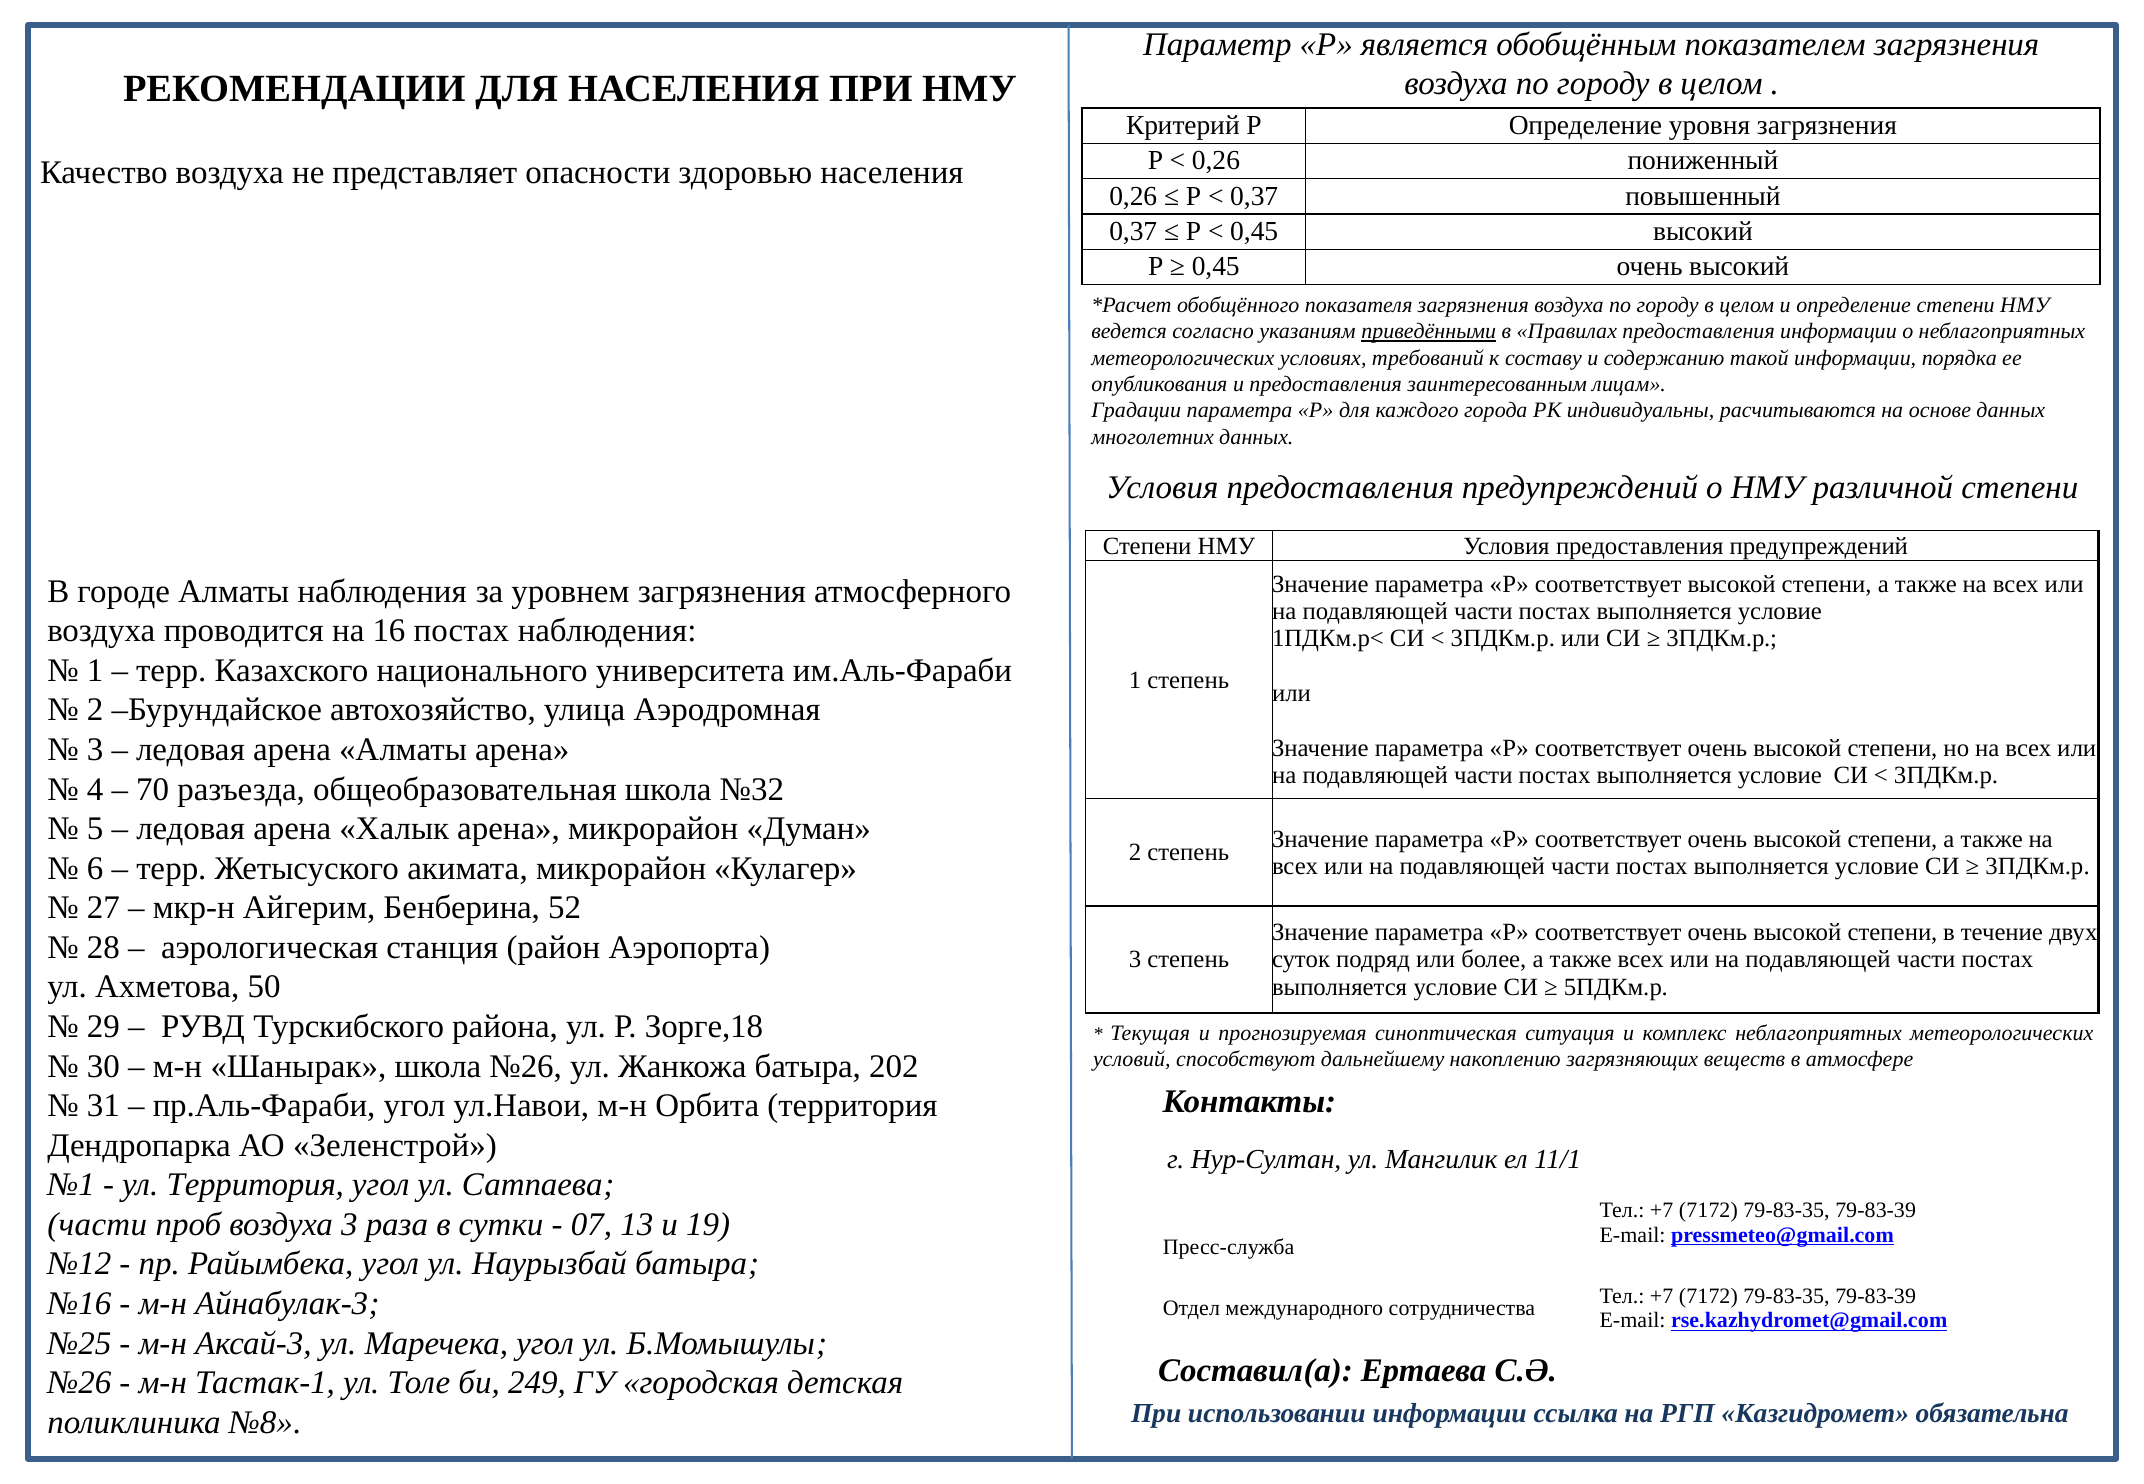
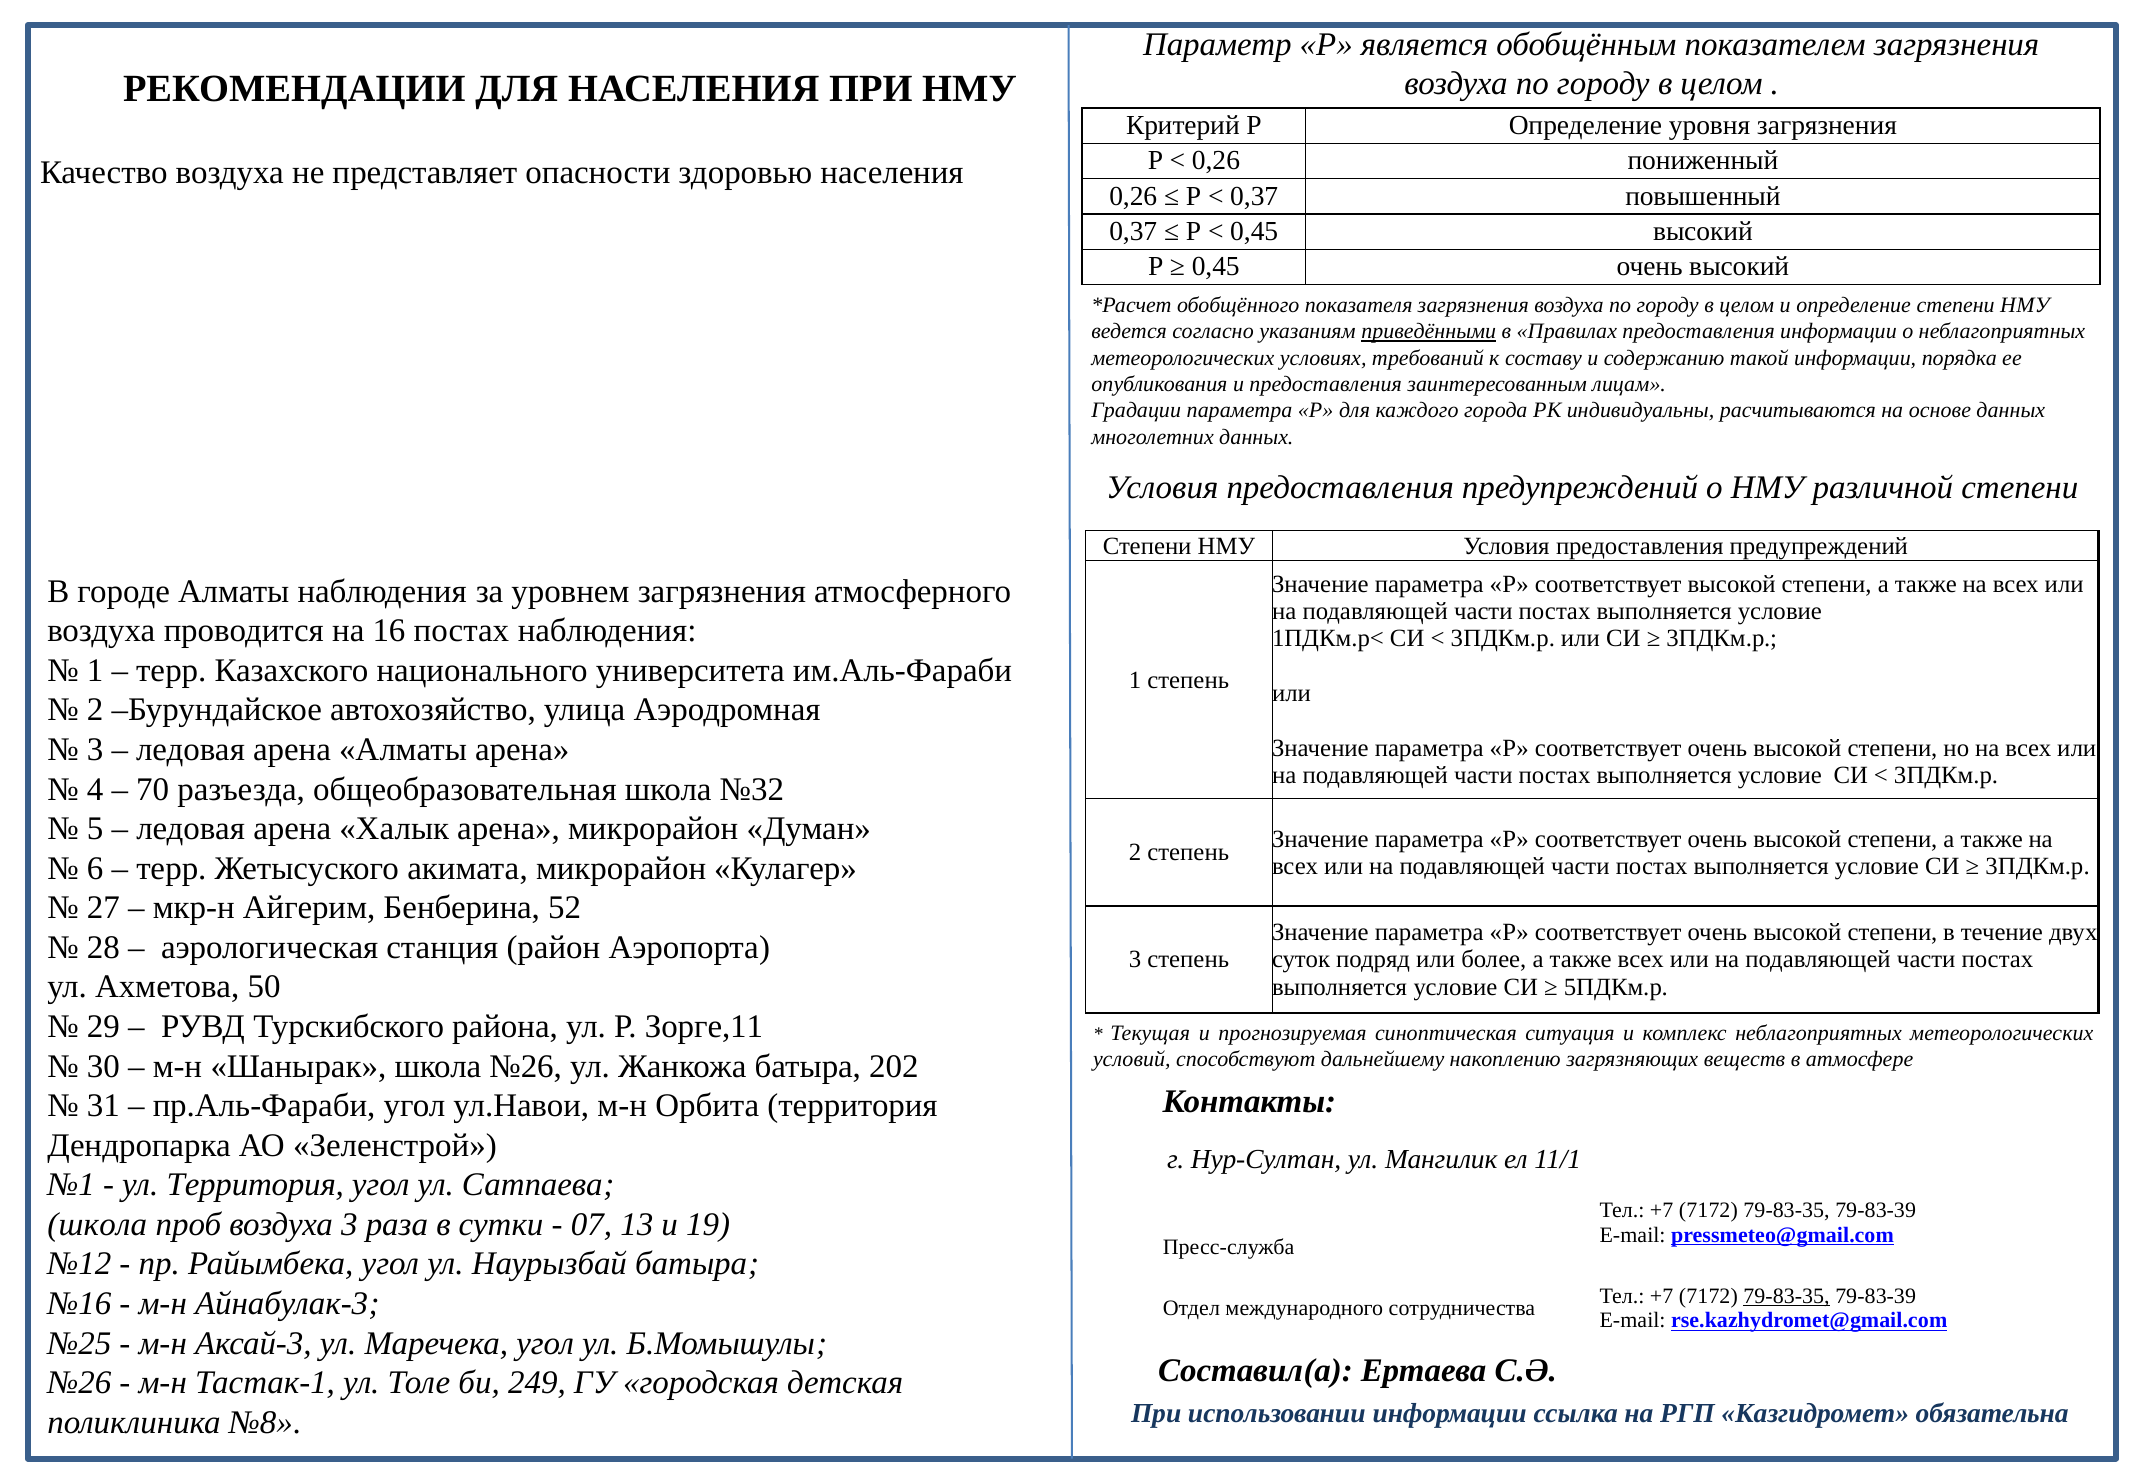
Зорге,18: Зорге,18 -> Зорге,11
части at (97, 1225): части -> школа
79-83-35 at (1787, 1297) underline: none -> present
